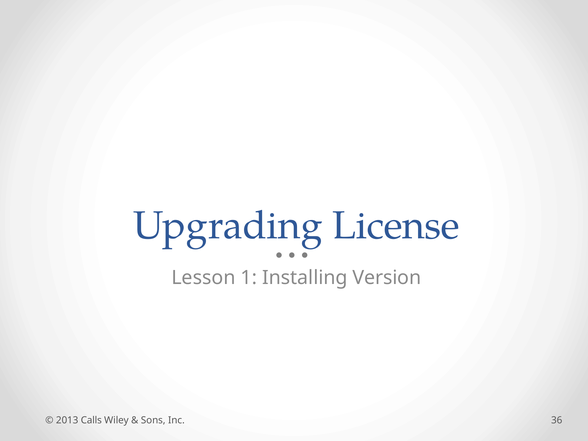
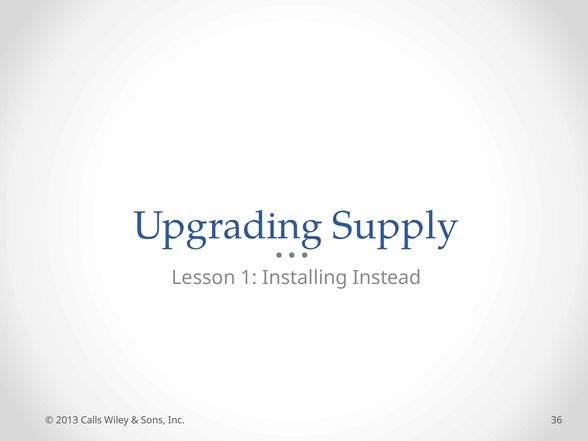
License: License -> Supply
Version: Version -> Instead
